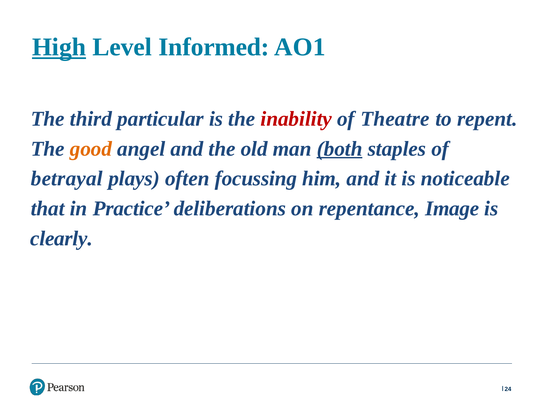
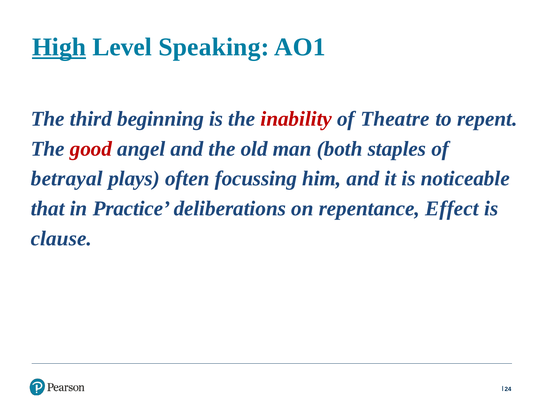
Informed: Informed -> Speaking
particular: particular -> beginning
good colour: orange -> red
both underline: present -> none
Image: Image -> Effect
clearly: clearly -> clause
